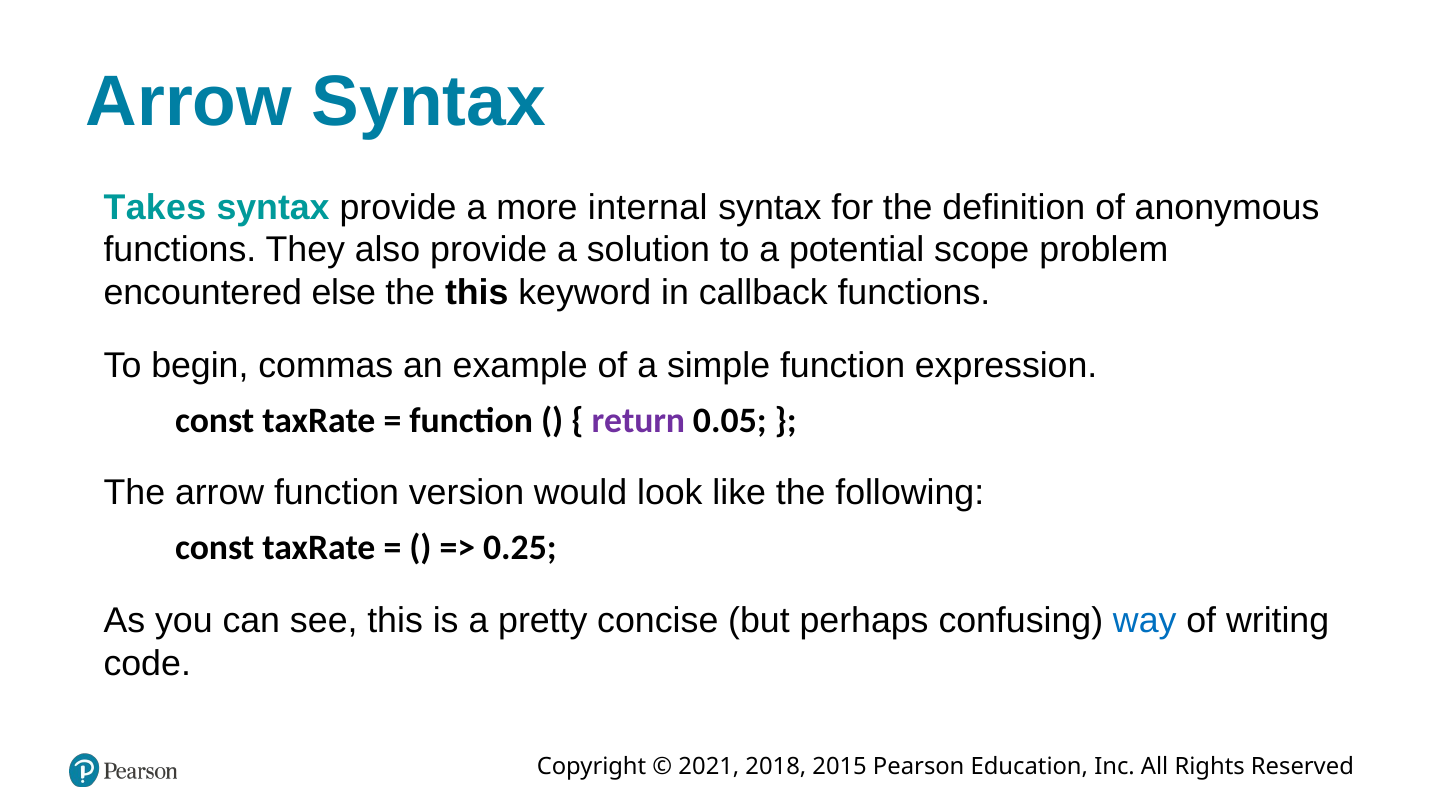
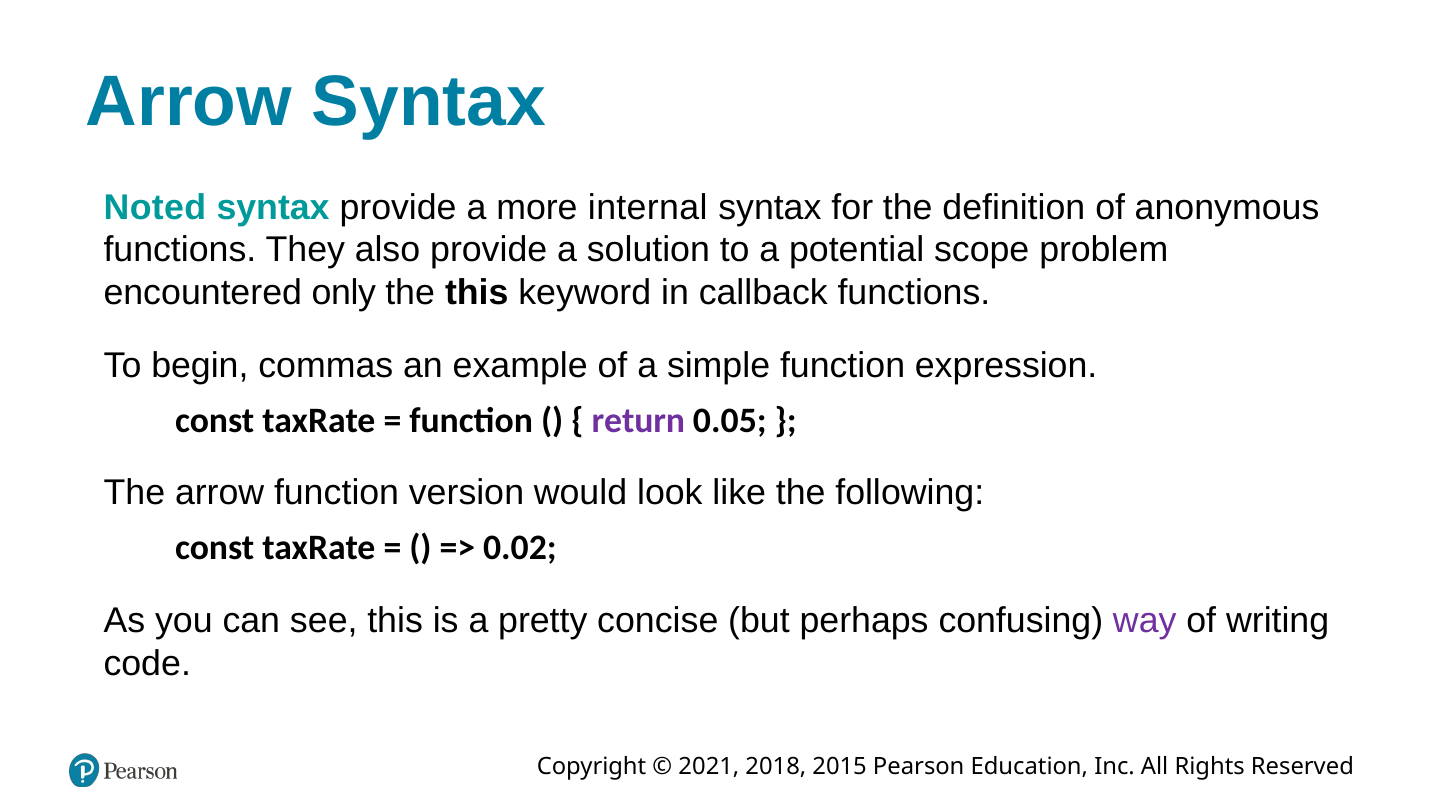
Takes: Takes -> Noted
else: else -> only
0.25: 0.25 -> 0.02
way colour: blue -> purple
